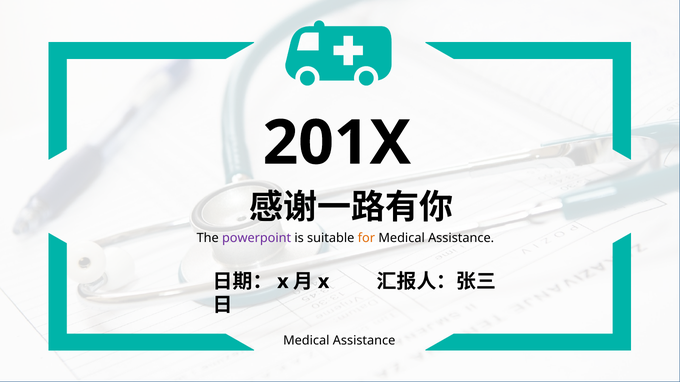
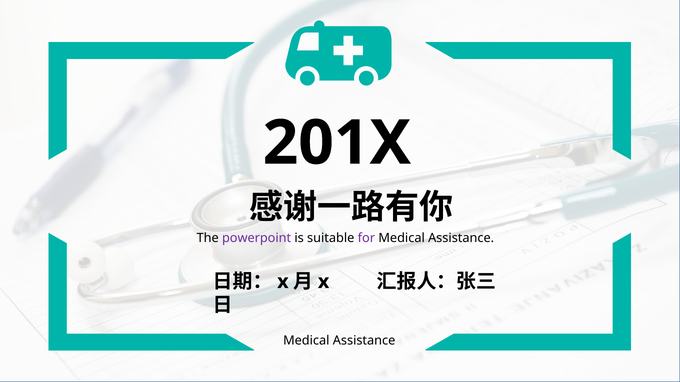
for colour: orange -> purple
